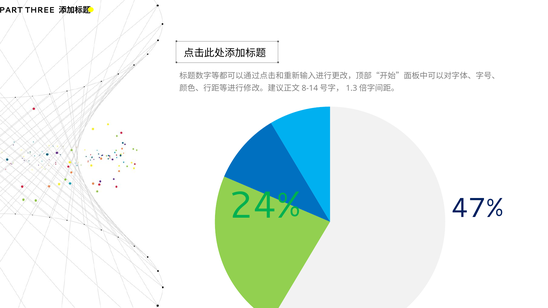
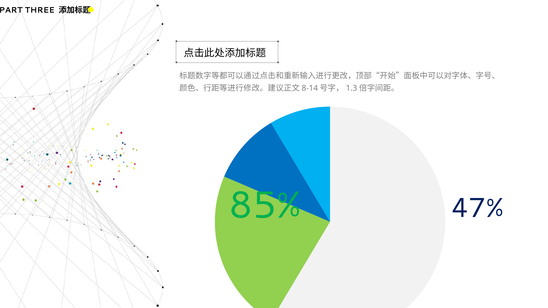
24%: 24% -> 85%
